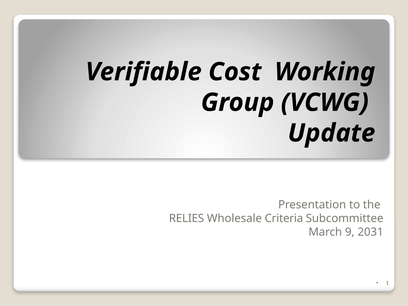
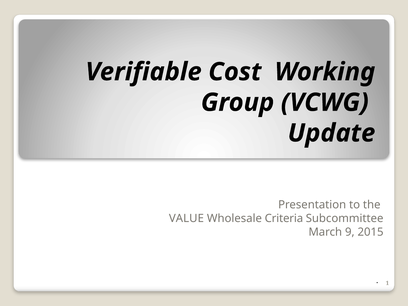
RELIES: RELIES -> VALUE
2031: 2031 -> 2015
